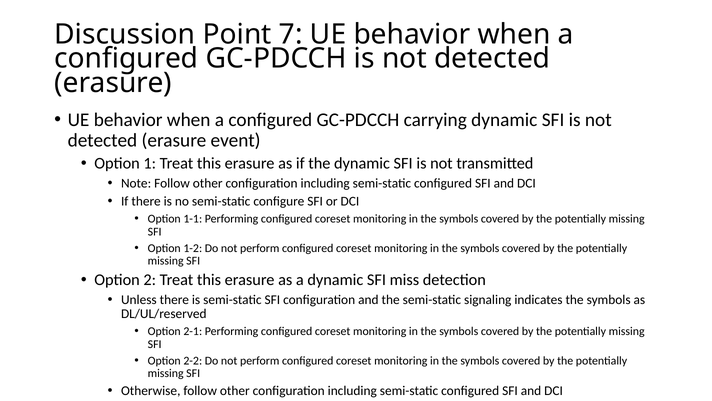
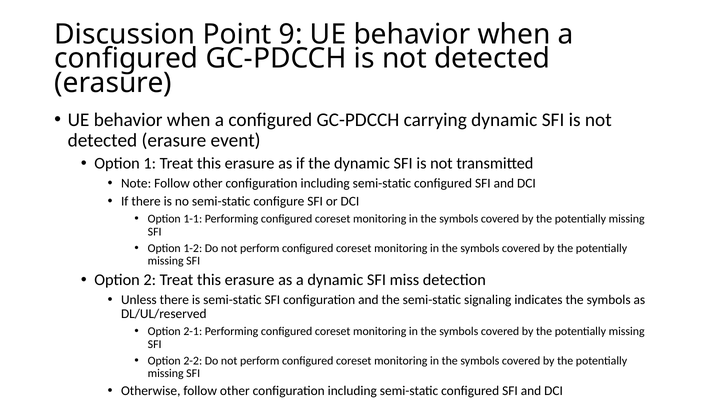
7: 7 -> 9
